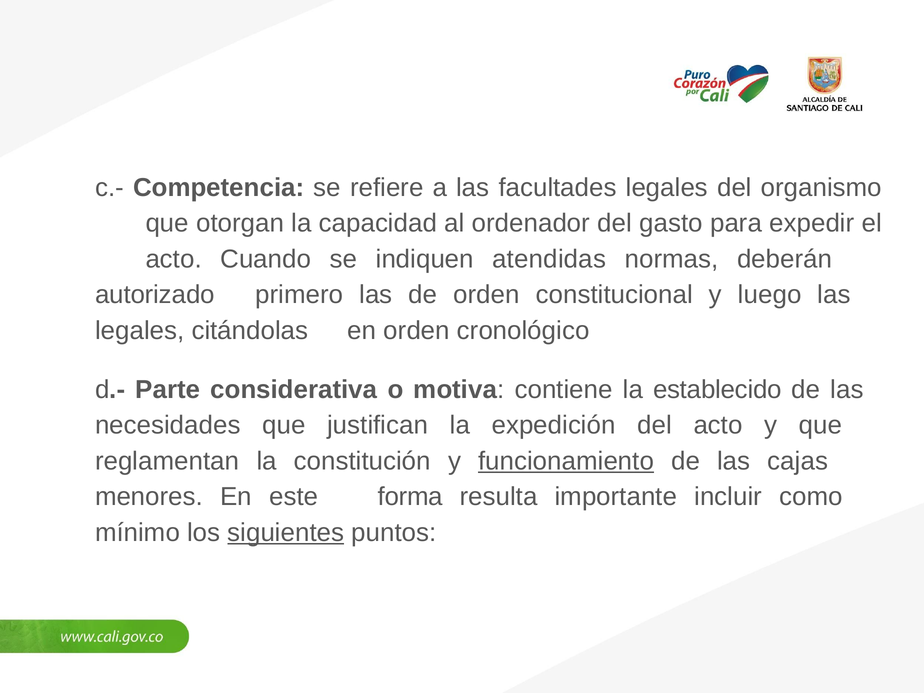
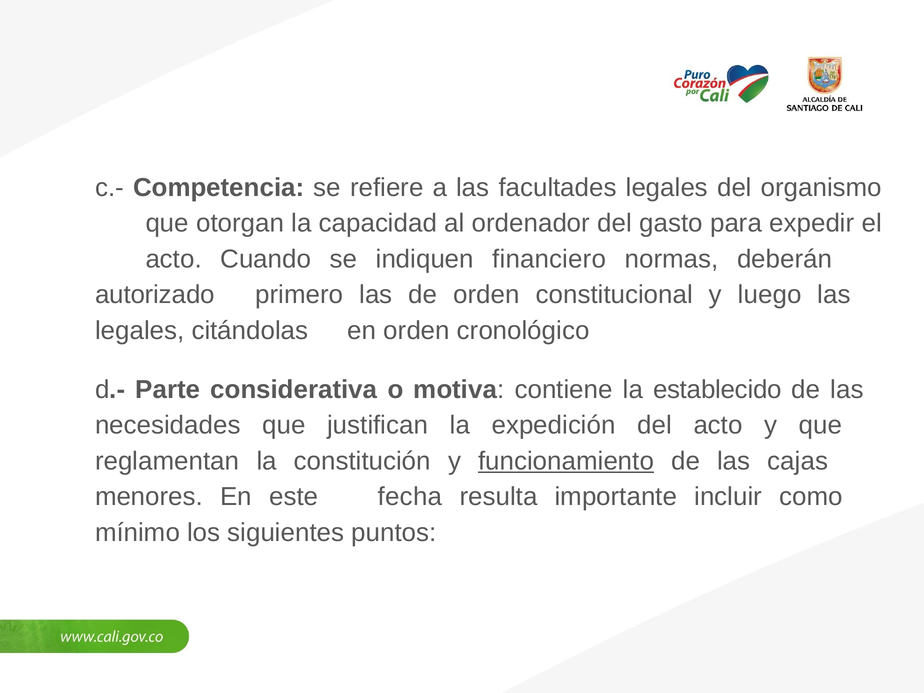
atendidas: atendidas -> financiero
forma: forma -> fecha
siguientes underline: present -> none
